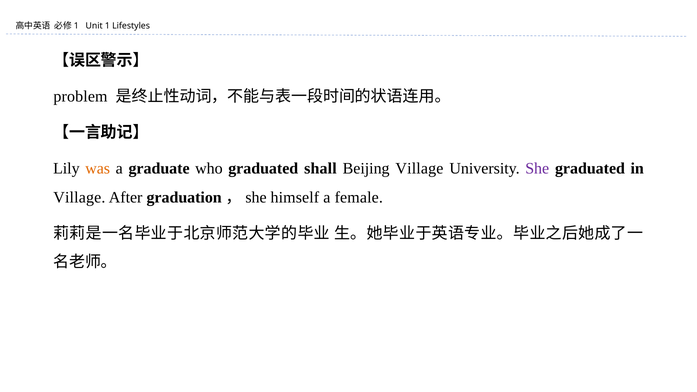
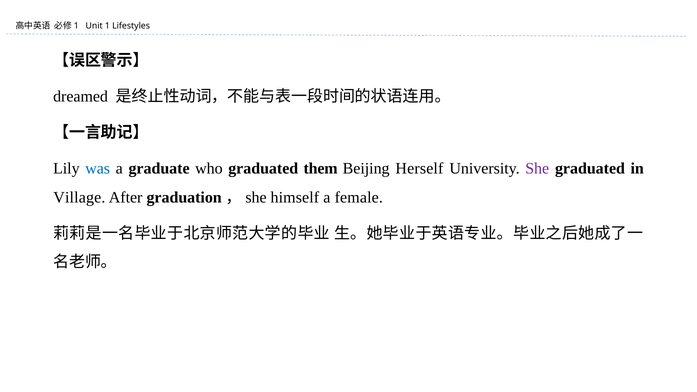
problem: problem -> dreamed
was colour: orange -> blue
shall: shall -> them
Beijing Village: Village -> Herself
